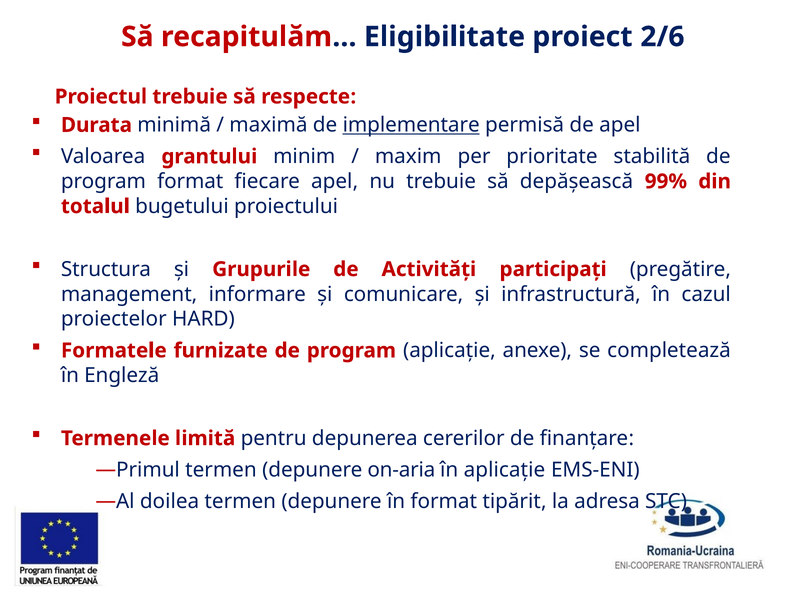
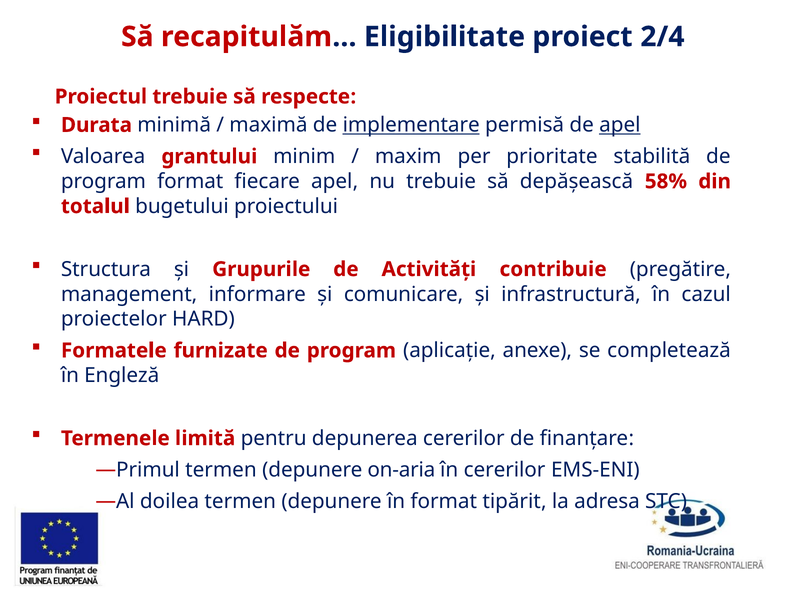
2/6: 2/6 -> 2/4
apel at (620, 125) underline: none -> present
99%: 99% -> 58%
participați: participați -> contribuie
în aplicație: aplicație -> cererilor
